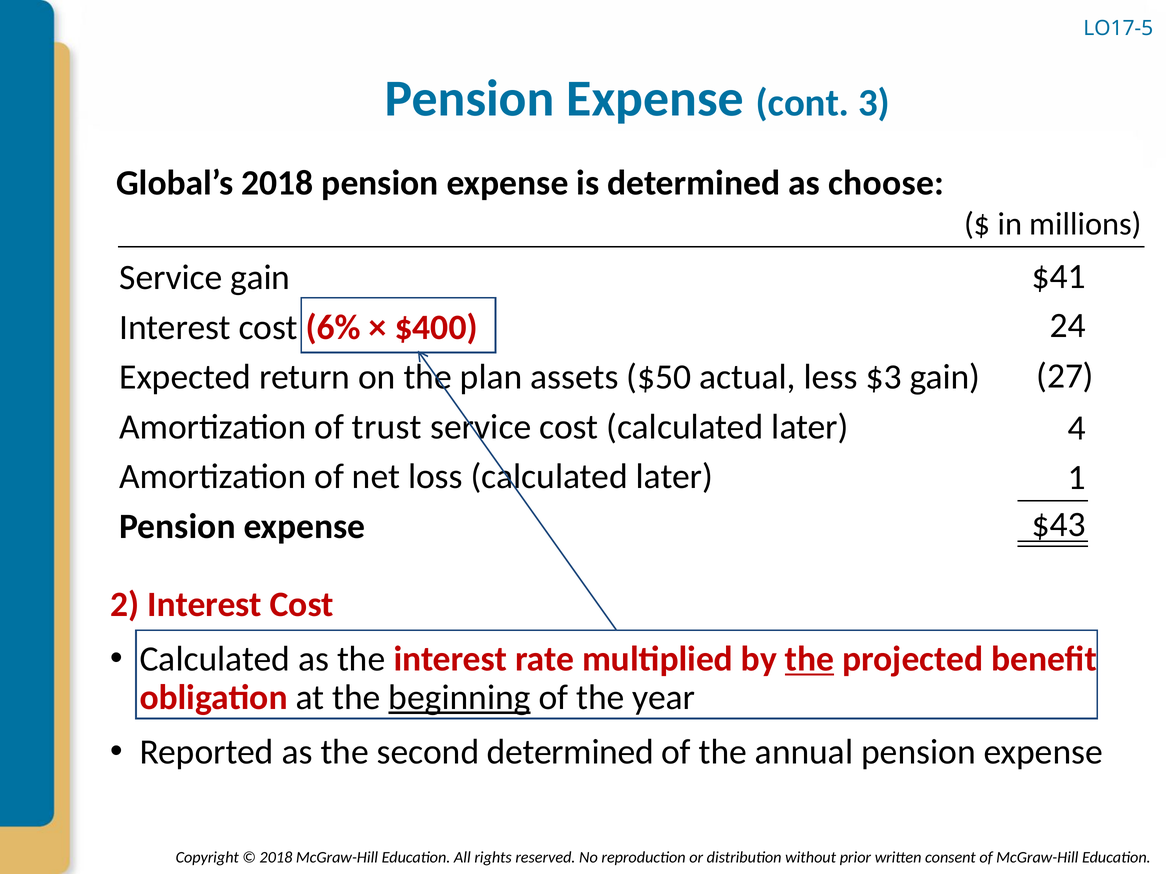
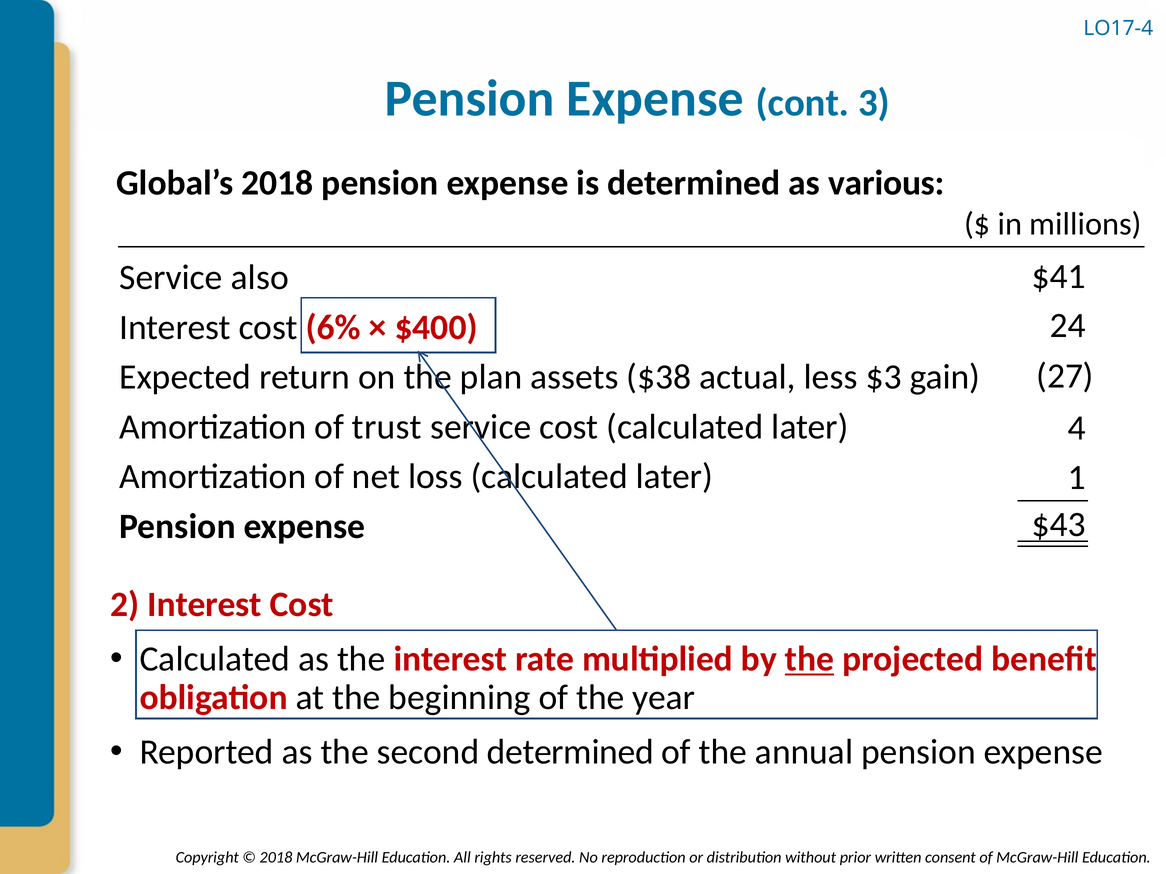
LO17-5: LO17-5 -> LO17-4
choose: choose -> various
Service gain: gain -> also
$50: $50 -> $38
beginning underline: present -> none
